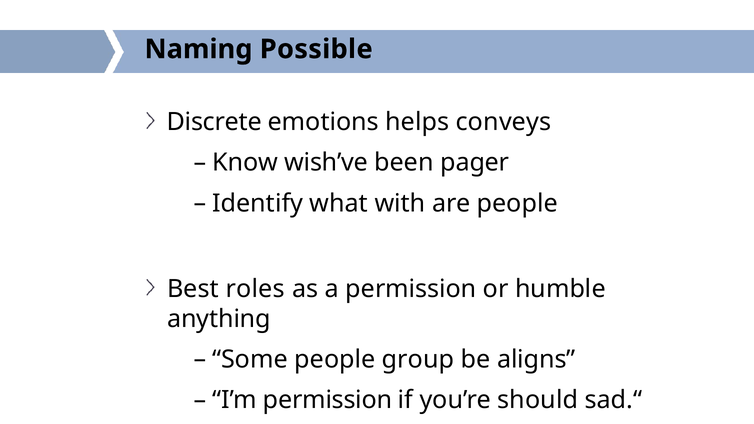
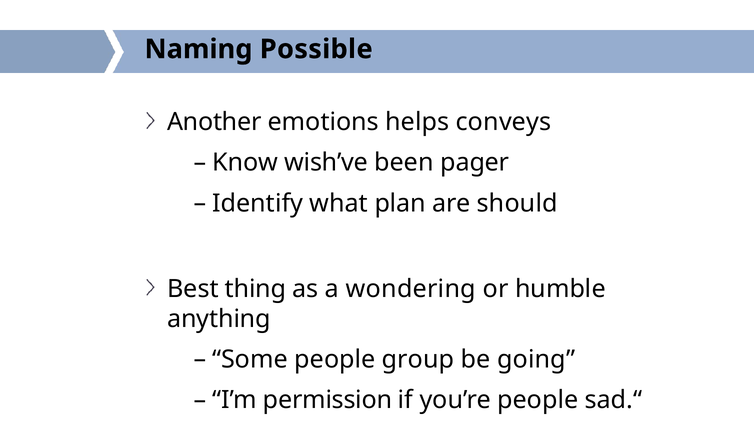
Discrete: Discrete -> Another
with: with -> plan
are people: people -> should
roles: roles -> thing
a permission: permission -> wondering
aligns: aligns -> going
you’re should: should -> people
